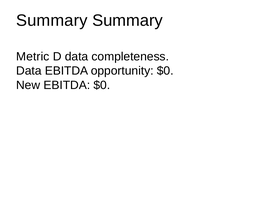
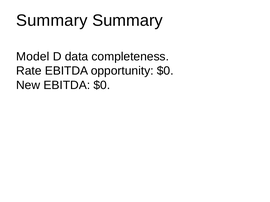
Metric: Metric -> Model
Data at (29, 71): Data -> Rate
